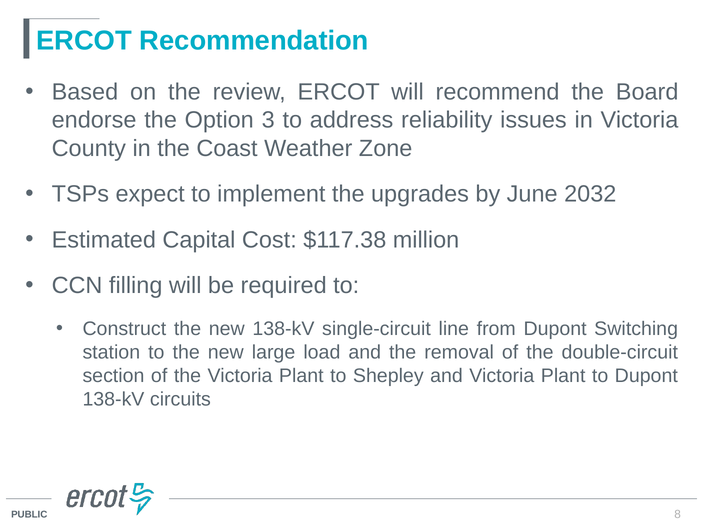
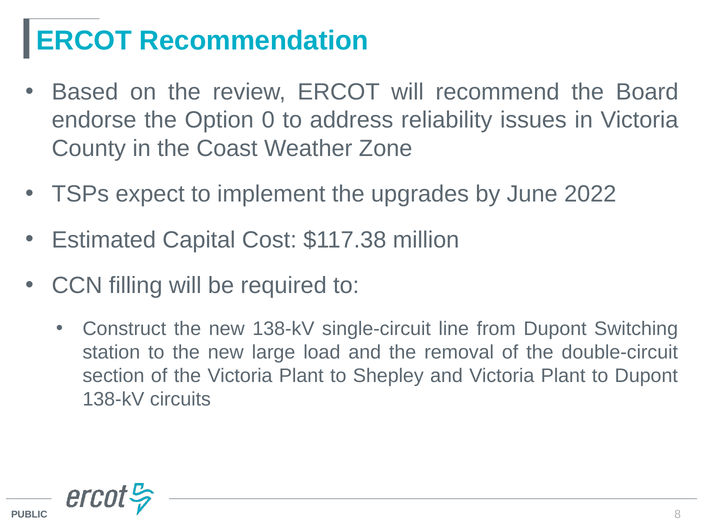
3: 3 -> 0
2032: 2032 -> 2022
